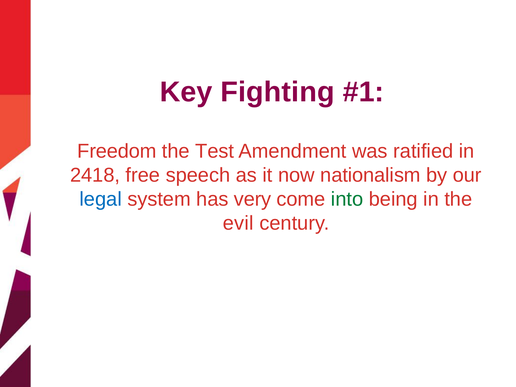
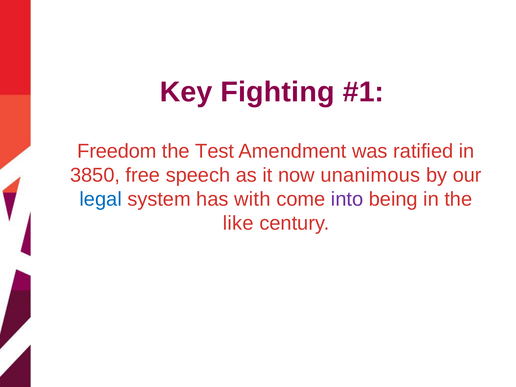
2418: 2418 -> 3850
nationalism: nationalism -> unanimous
very: very -> with
into colour: green -> purple
evil: evil -> like
